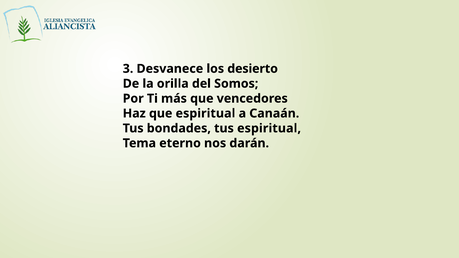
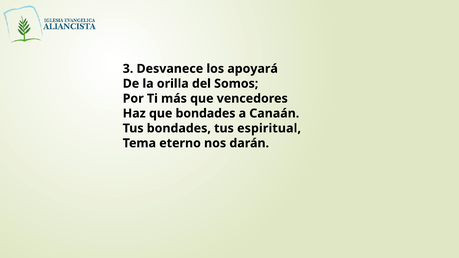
desierto: desierto -> apoyará
que espiritual: espiritual -> bondades
